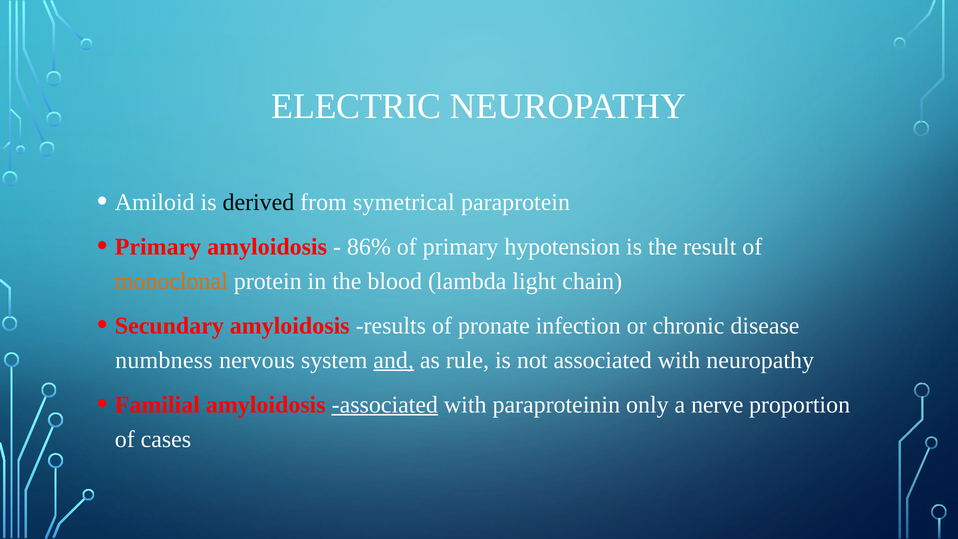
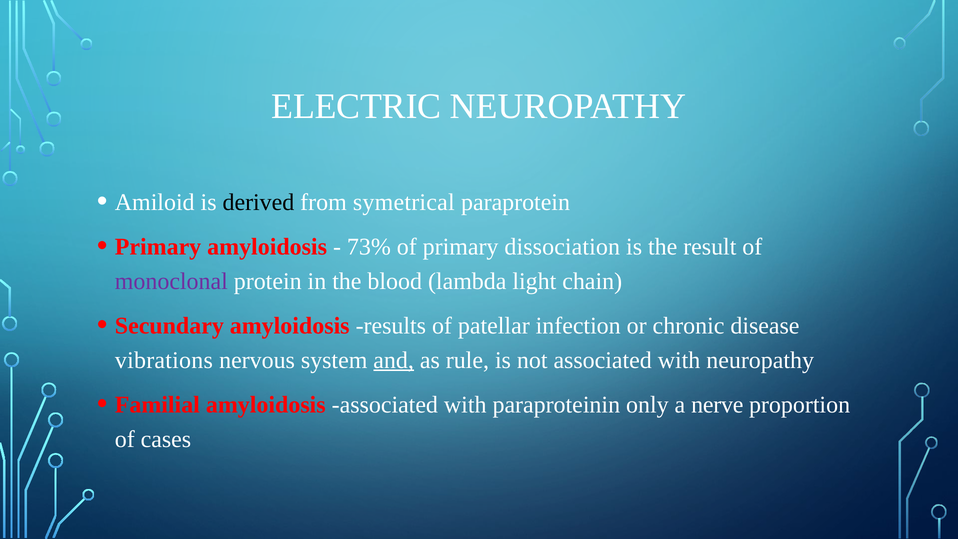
86%: 86% -> 73%
hypotension: hypotension -> dissociation
monoclonal colour: orange -> purple
pronate: pronate -> patellar
numbness: numbness -> vibrations
associated at (385, 405) underline: present -> none
